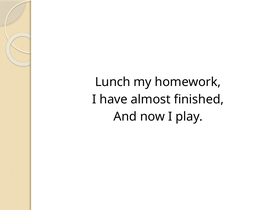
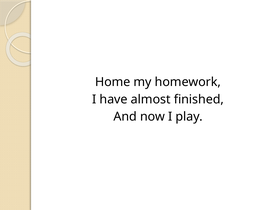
Lunch: Lunch -> Home
